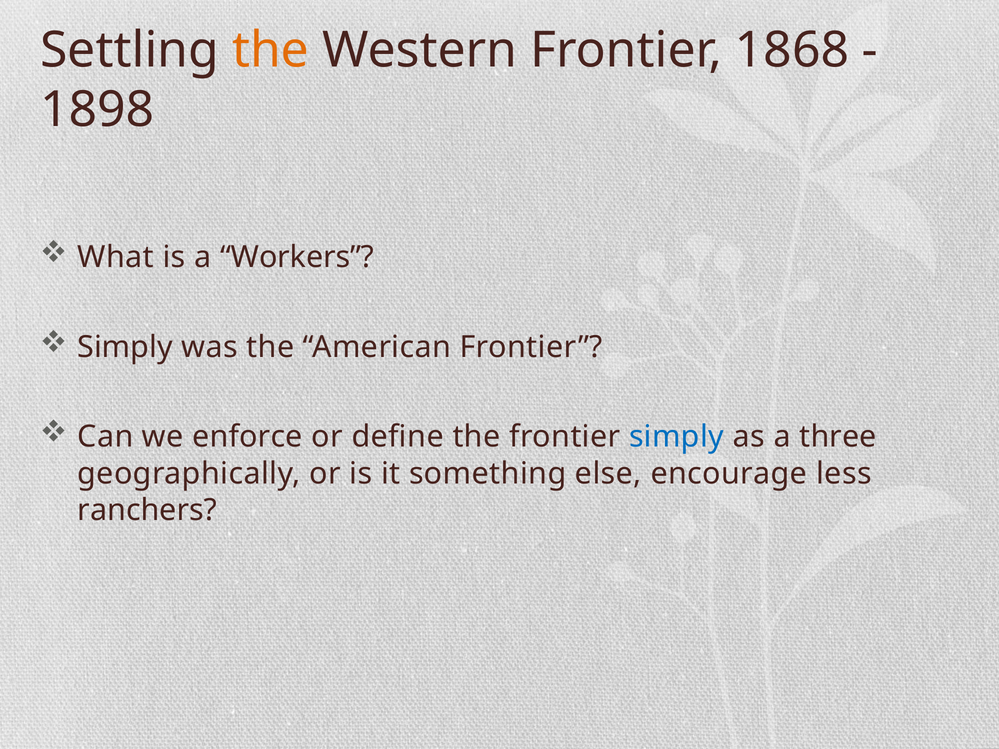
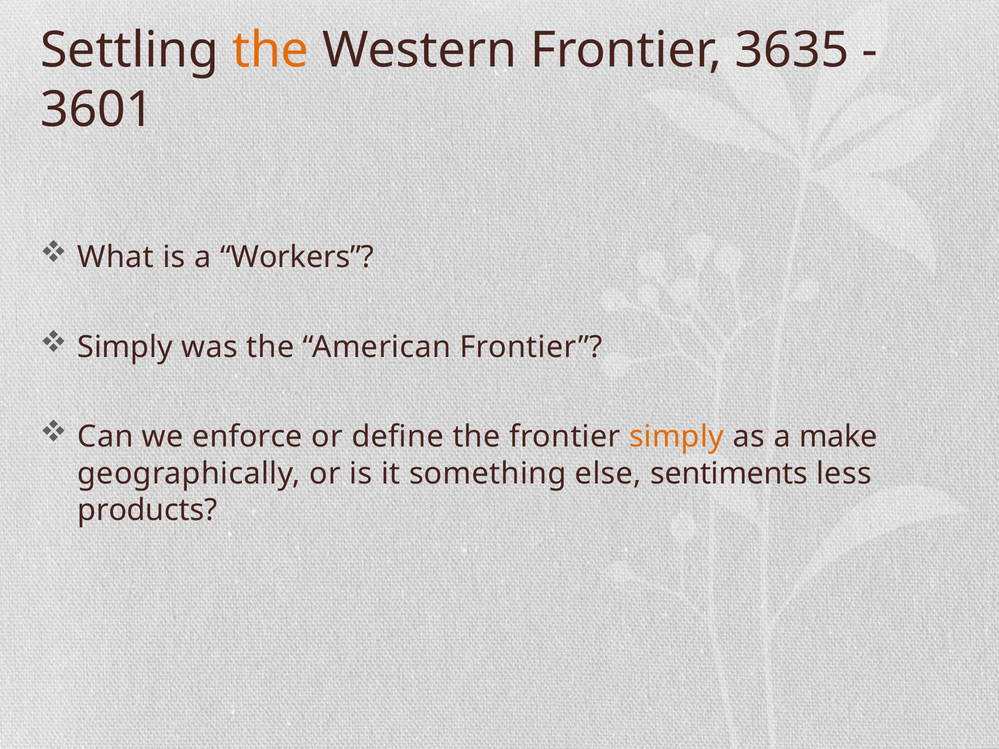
1868: 1868 -> 3635
1898: 1898 -> 3601
simply at (676, 437) colour: blue -> orange
three: three -> make
encourage: encourage -> sentiments
ranchers: ranchers -> products
